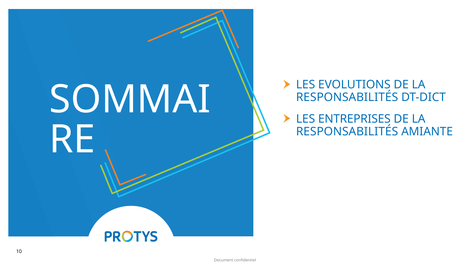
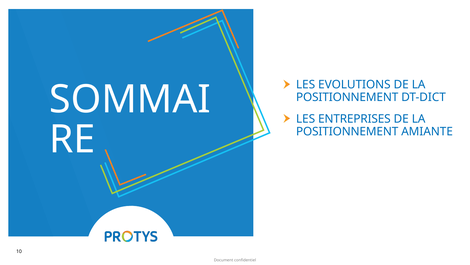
RESPONSABILITÉS at (347, 97): RESPONSABILITÉS -> POSITIONNEMENT
RESPONSABILITÉS at (347, 131): RESPONSABILITÉS -> POSITIONNEMENT
